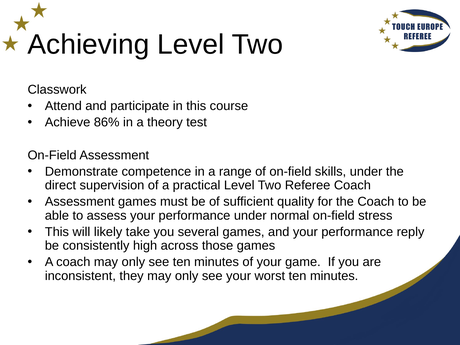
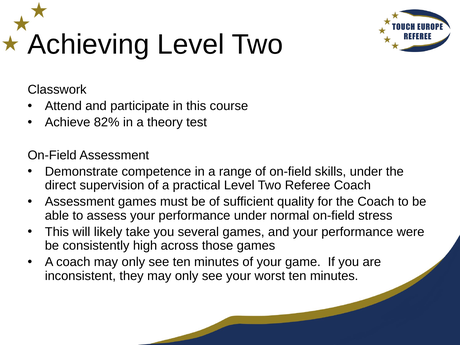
86%: 86% -> 82%
reply: reply -> were
